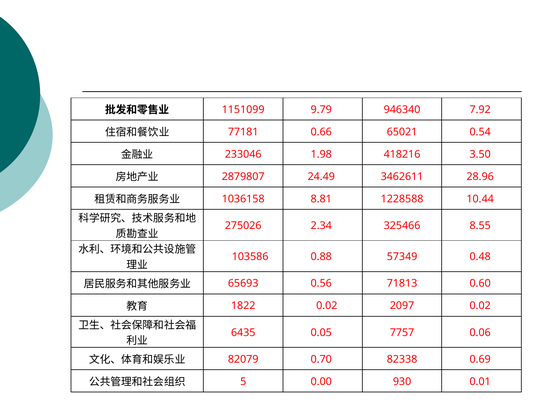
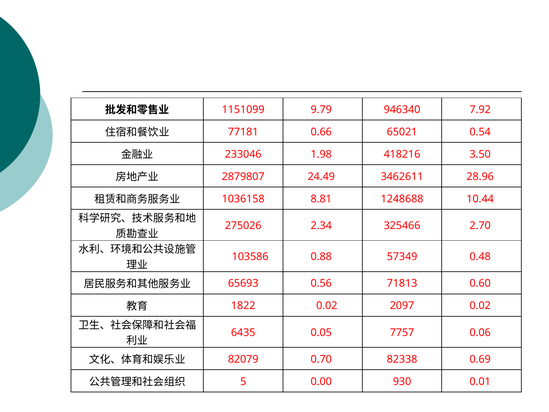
1228588: 1228588 -> 1248688
8.55: 8.55 -> 2.70
